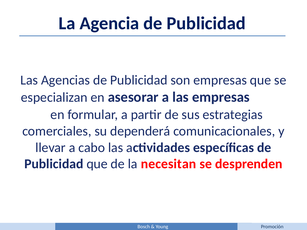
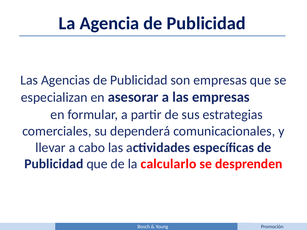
necesitan: necesitan -> calcularlo
